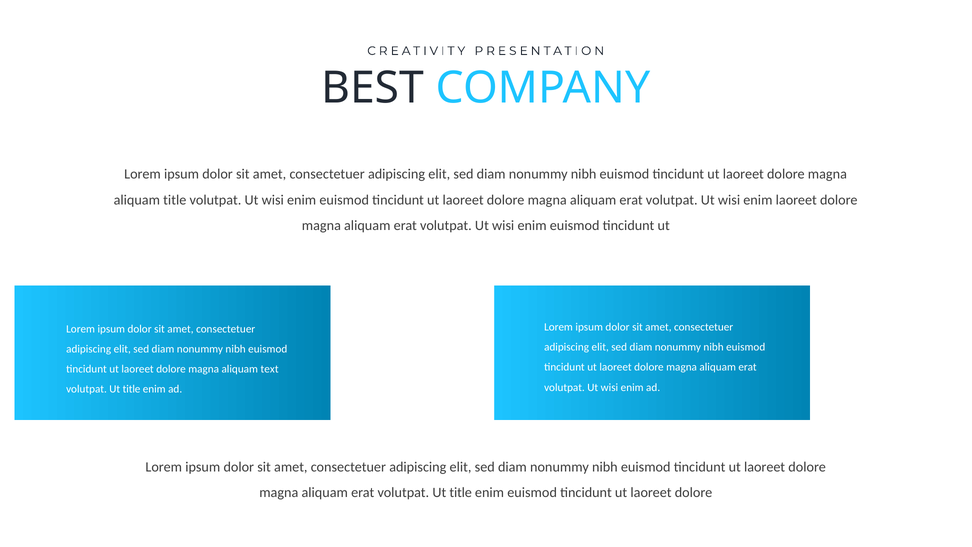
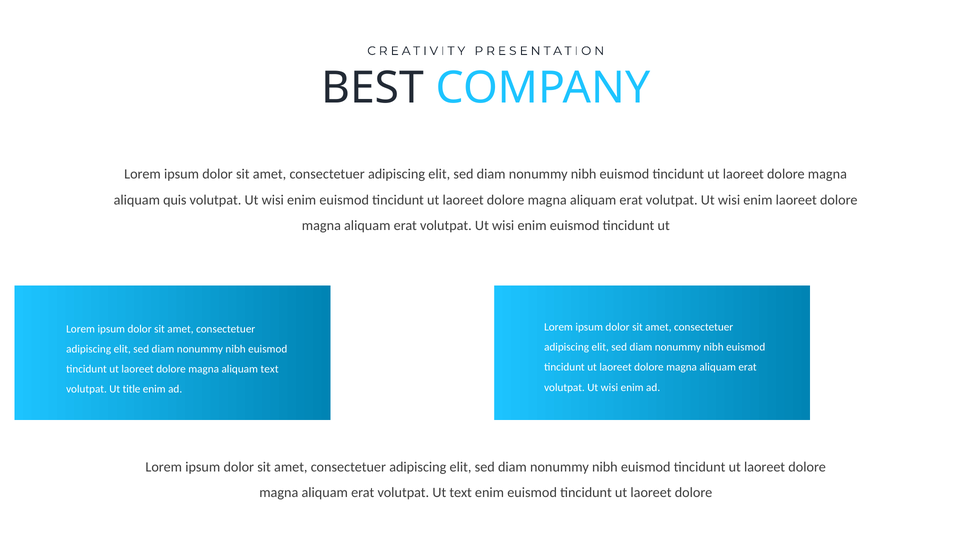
aliquam title: title -> quis
erat volutpat Ut title: title -> text
